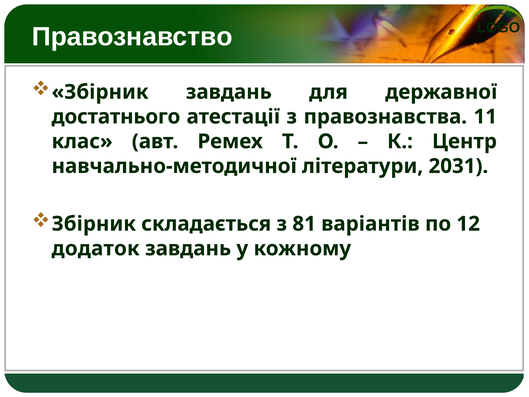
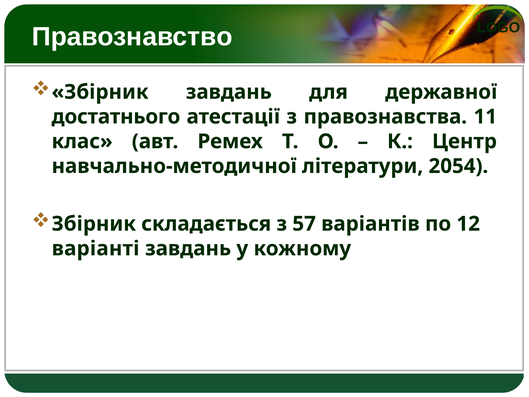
2031: 2031 -> 2054
81: 81 -> 57
додаток: додаток -> варіанті
